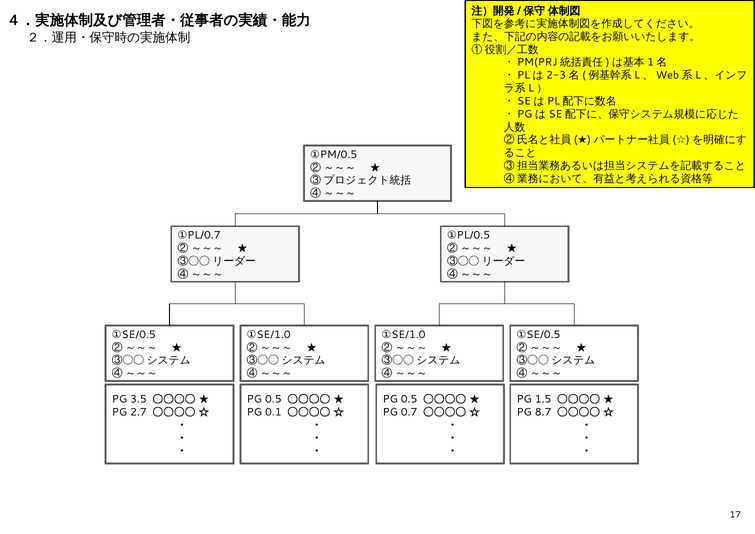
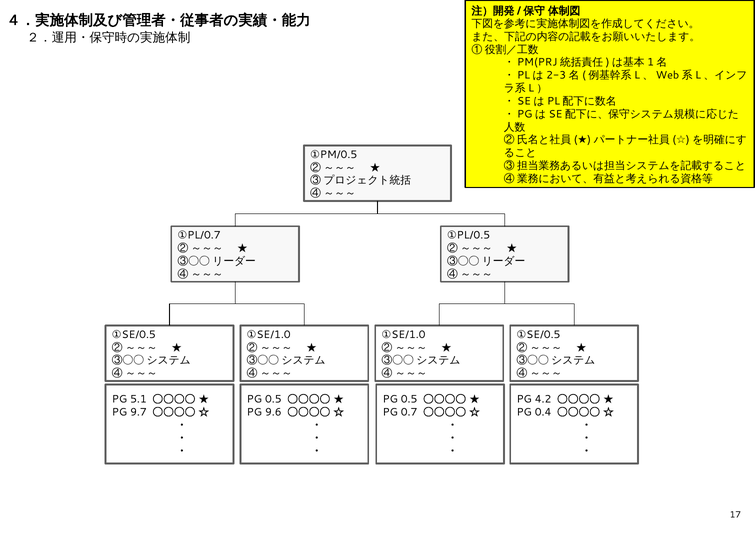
3.5: 3.5 -> 5.1
1.5: 1.5 -> 4.2
2.7: 2.7 -> 9.7
0.1: 0.1 -> 9.6
8.7: 8.7 -> 0.4
